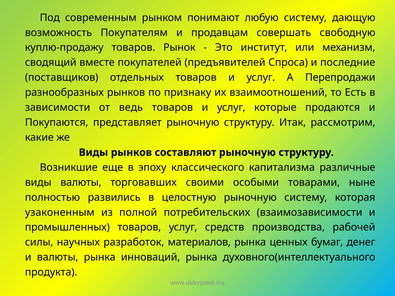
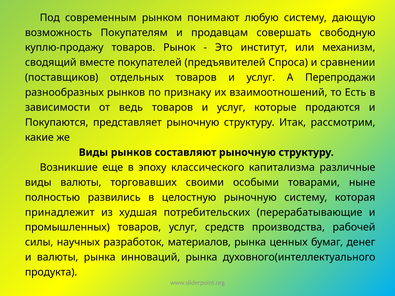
последние: последние -> сравнении
узаконенным: узаконенным -> принадлежит
полной: полной -> худшая
взаимозависимости: взаимозависимости -> перерабатывающие
